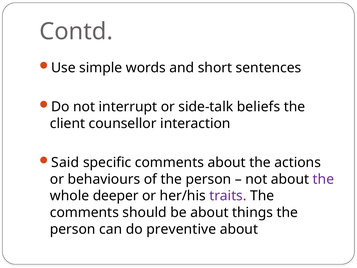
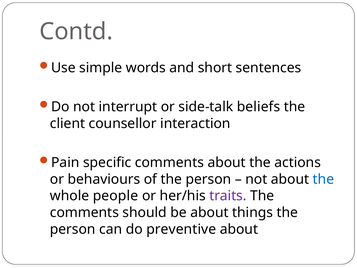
Said: Said -> Pain
the at (323, 179) colour: purple -> blue
deeper: deeper -> people
